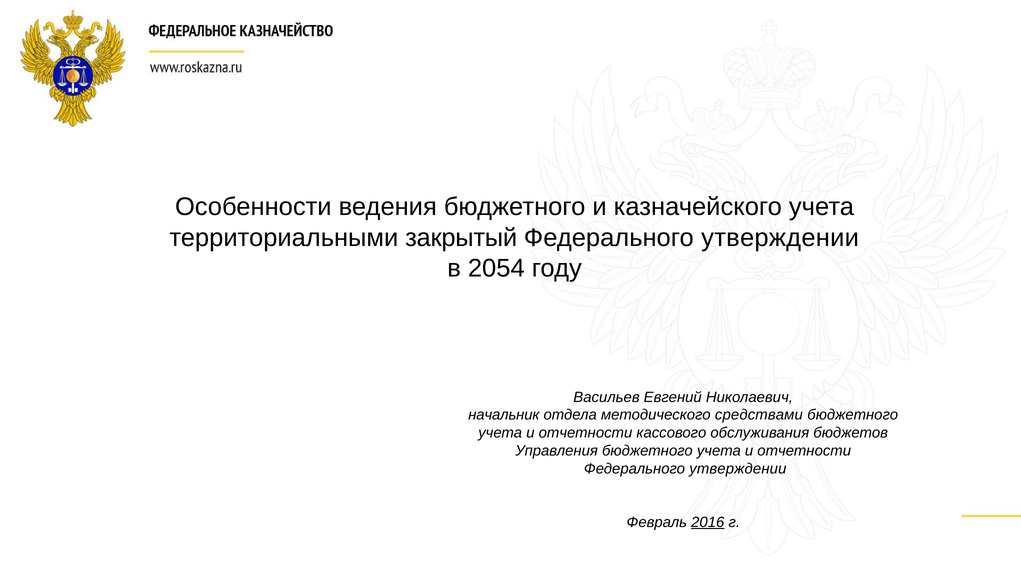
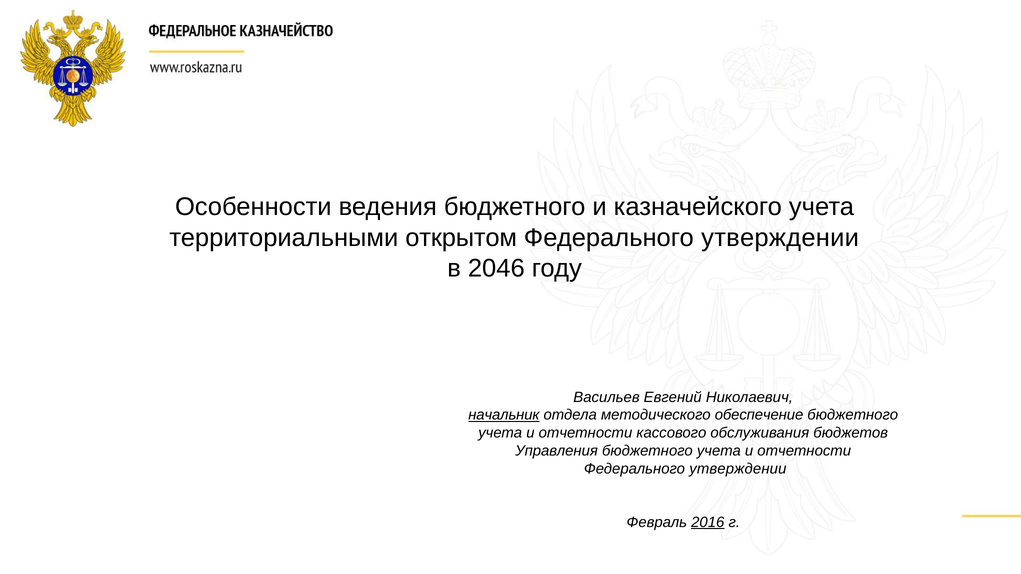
закрытый: закрытый -> открытом
2054: 2054 -> 2046
начальник underline: none -> present
средствами: средствами -> обеспечение
